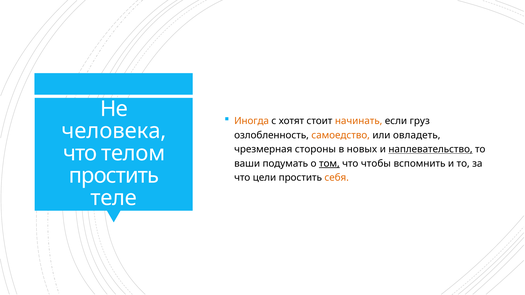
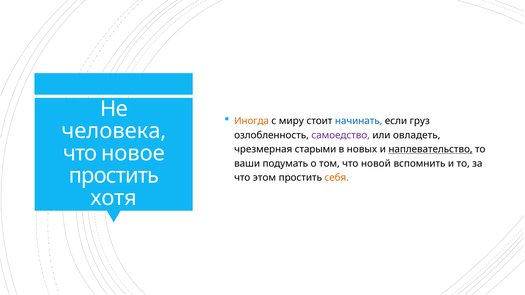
хотят: хотят -> миру
начинать colour: orange -> blue
самоедство colour: orange -> purple
стороны: стороны -> старыми
телом: телом -> новое
том underline: present -> none
чтобы: чтобы -> новой
цели: цели -> этом
теле: теле -> хотя
